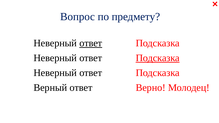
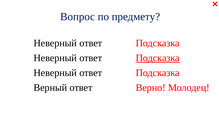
ответ at (91, 43) underline: present -> none
